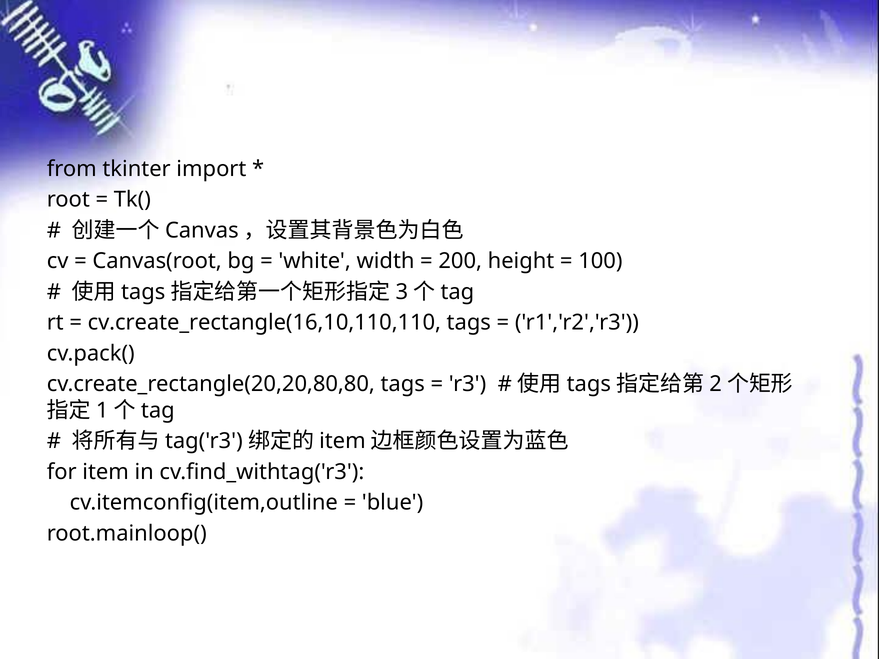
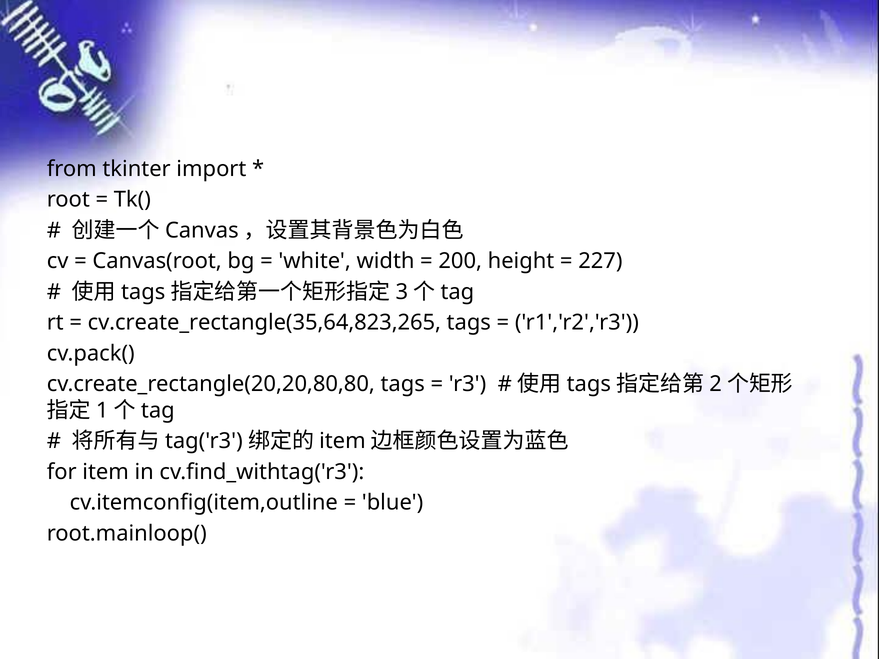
100: 100 -> 227
cv.create_rectangle(16,10,110,110: cv.create_rectangle(16,10,110,110 -> cv.create_rectangle(35,64,823,265
